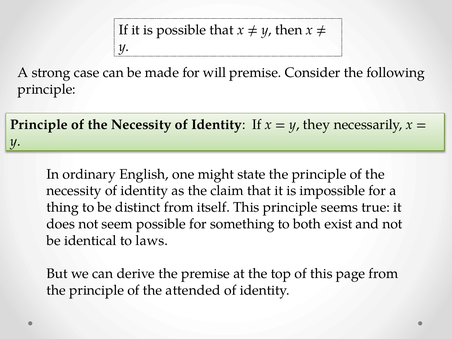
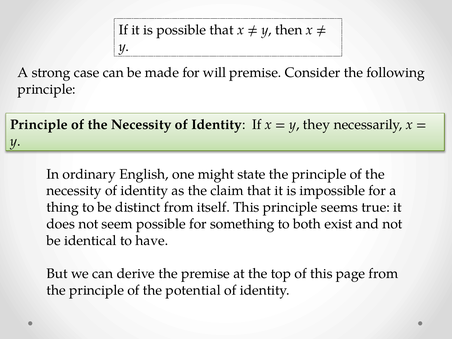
laws: laws -> have
attended: attended -> potential
